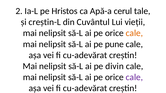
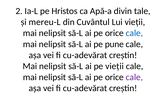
cerul: cerul -> divin
creștin-L: creștin-L -> mereu-L
cale at (134, 33) colour: orange -> blue
pe divin: divin -> vieții
